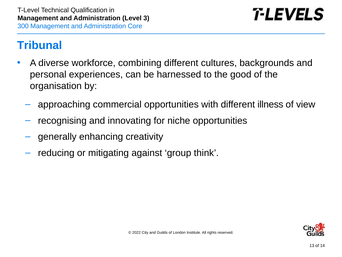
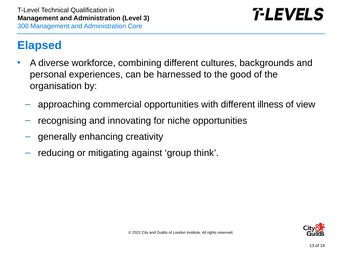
Tribunal: Tribunal -> Elapsed
